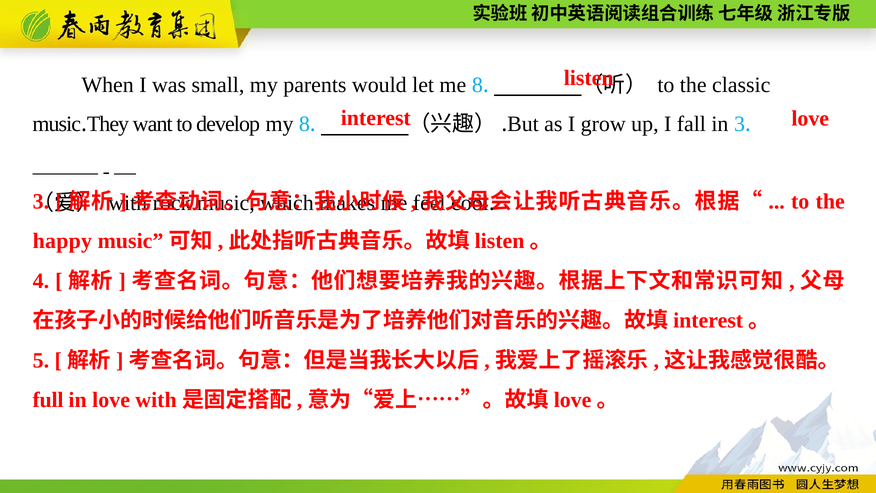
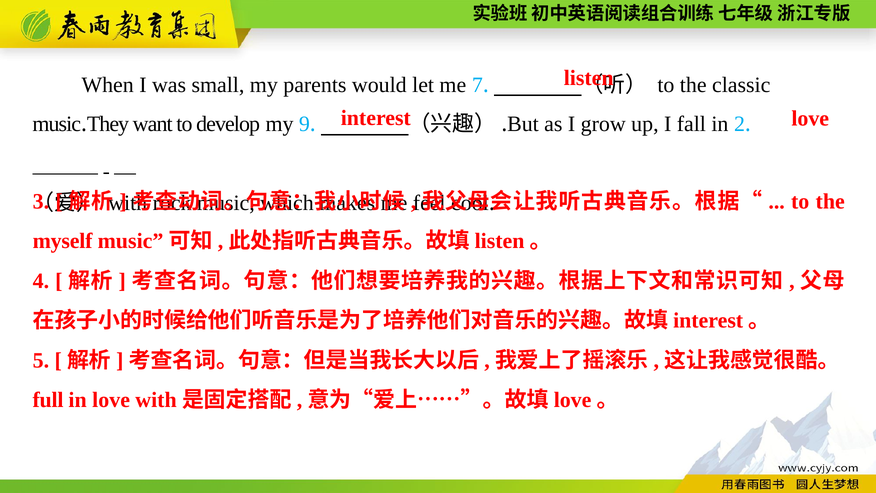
me 8: 8 -> 7
my 8: 8 -> 9
in 3: 3 -> 2
happy: happy -> myself
